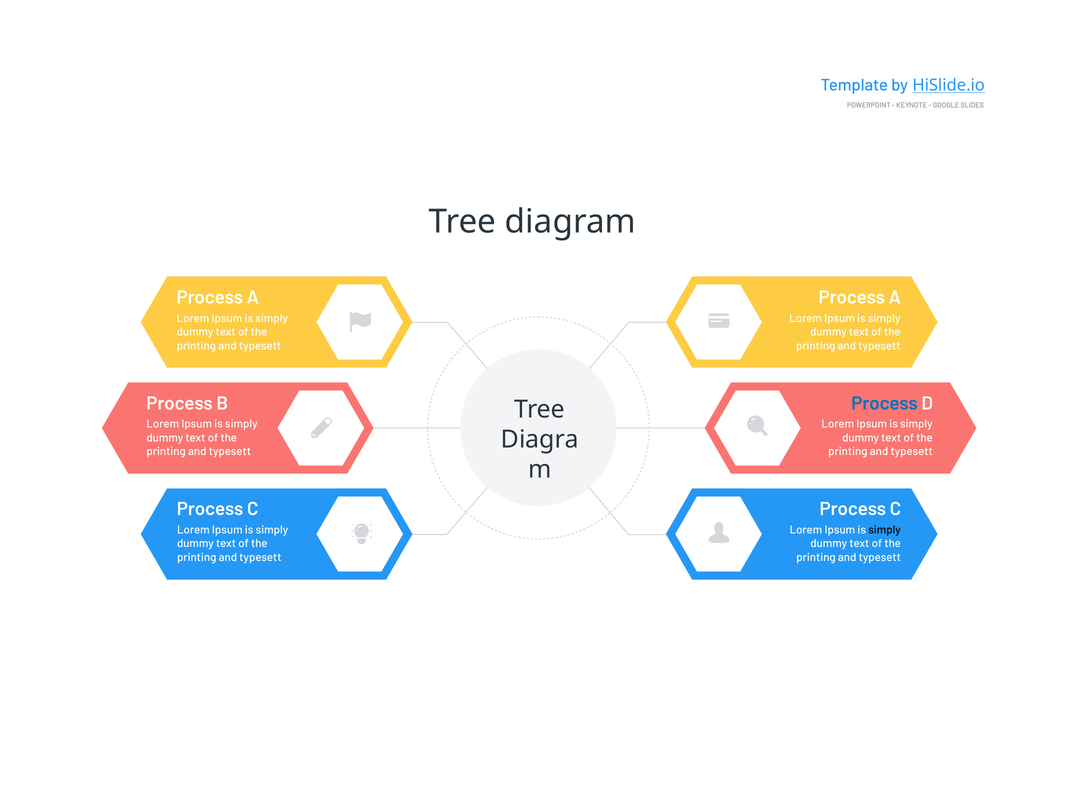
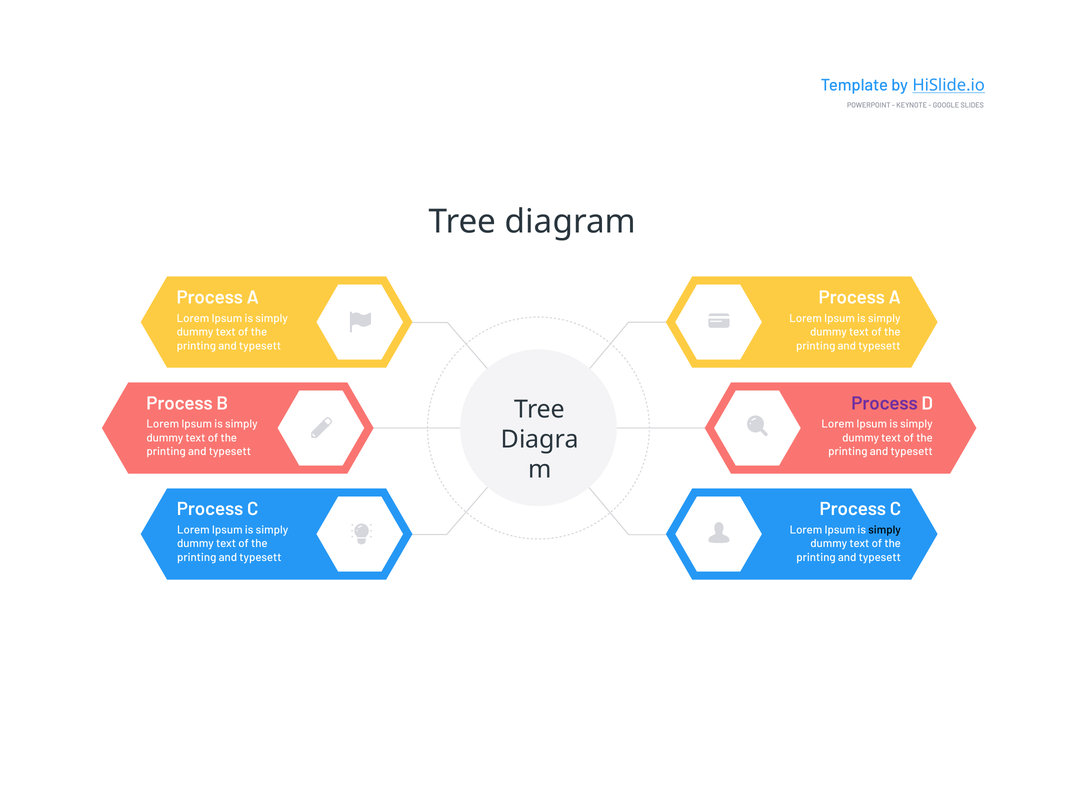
Process at (885, 403) colour: blue -> purple
